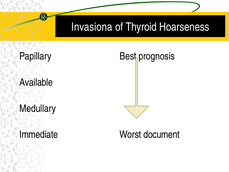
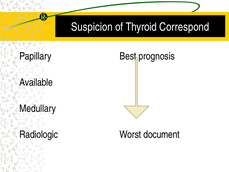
Invasiona: Invasiona -> Suspicion
Hoarseness: Hoarseness -> Correspond
Immediate: Immediate -> Radiologic
